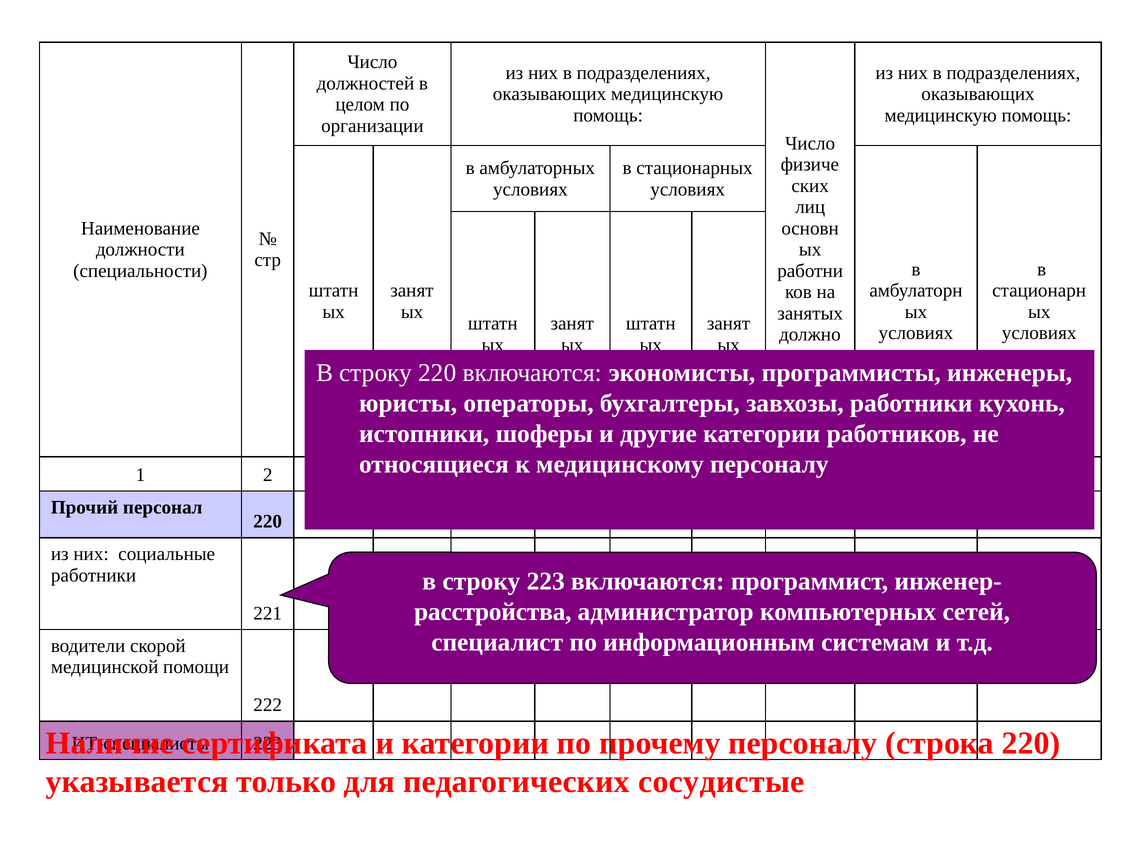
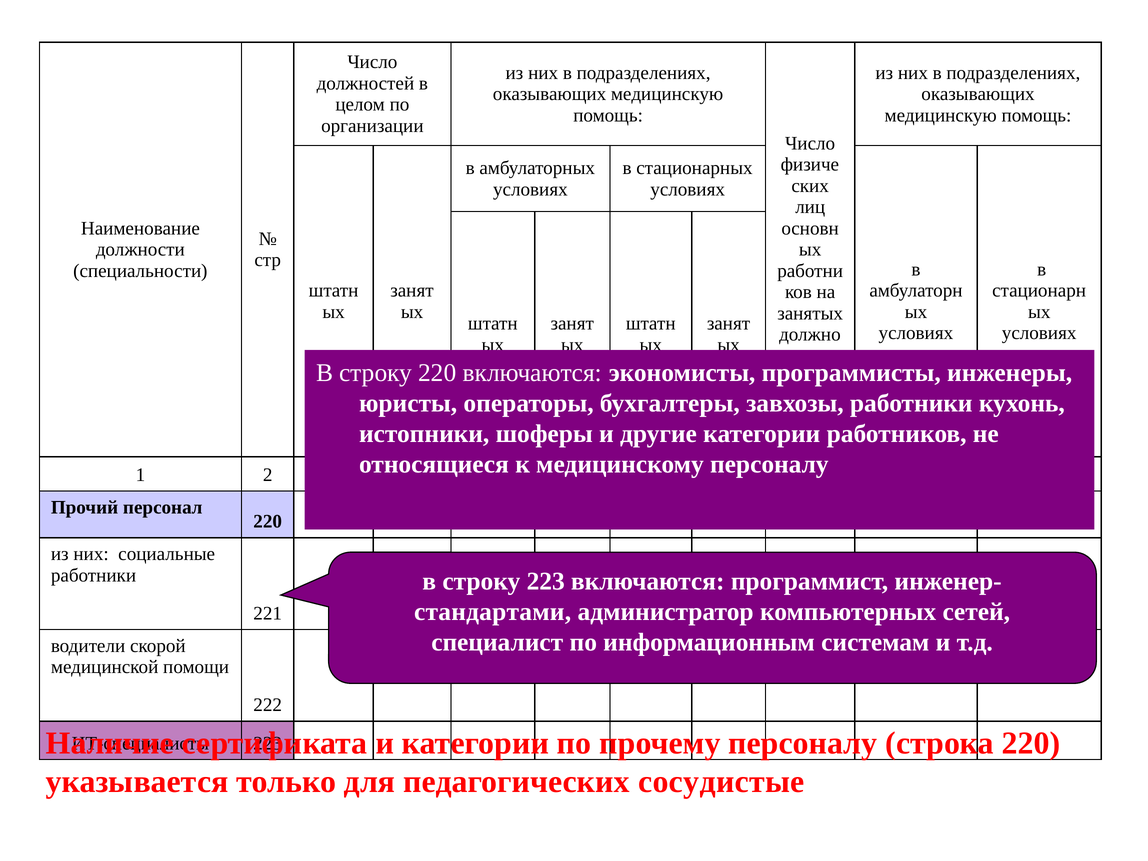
расстройства: расстройства -> стандартами
